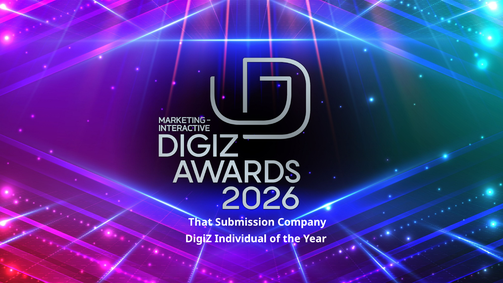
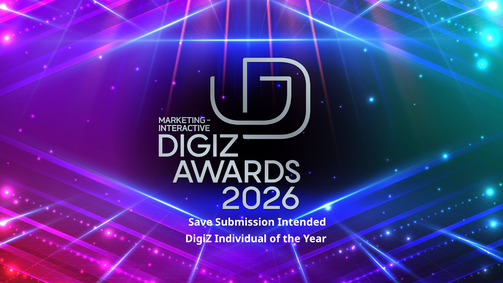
That: That -> Save
Company: Company -> Intended
